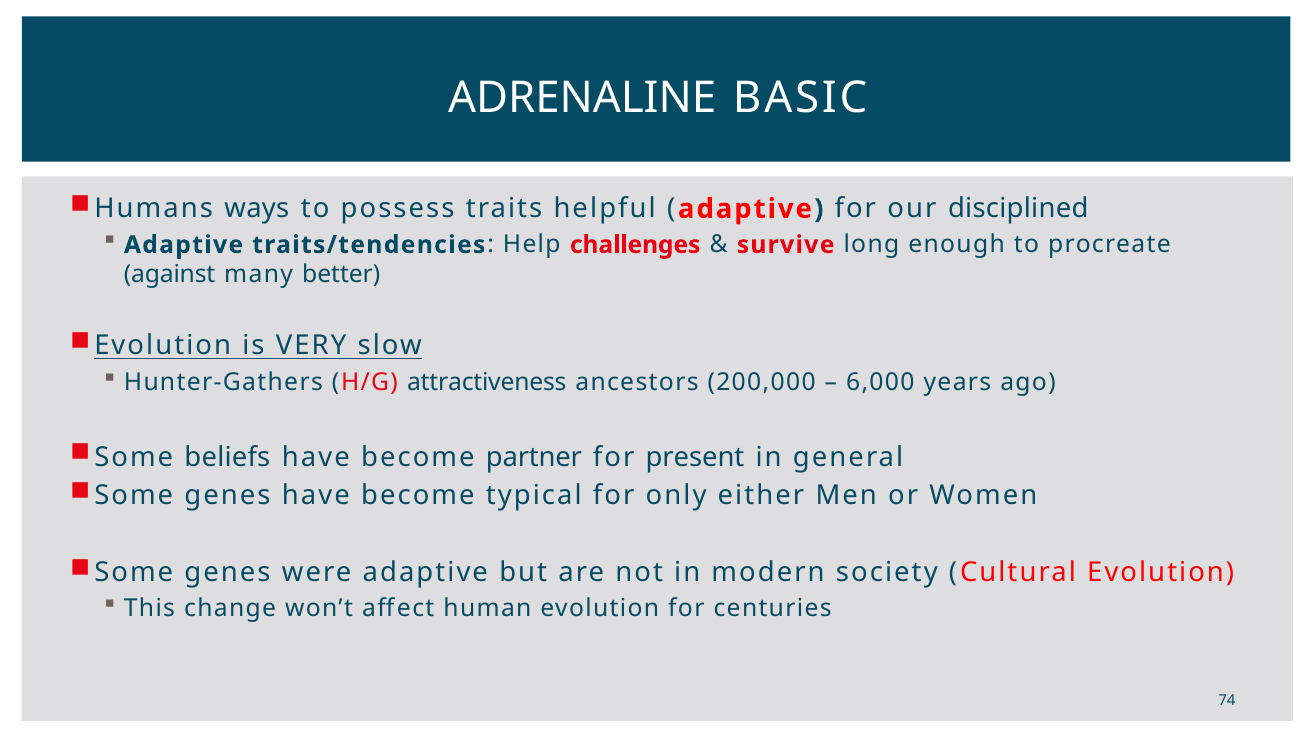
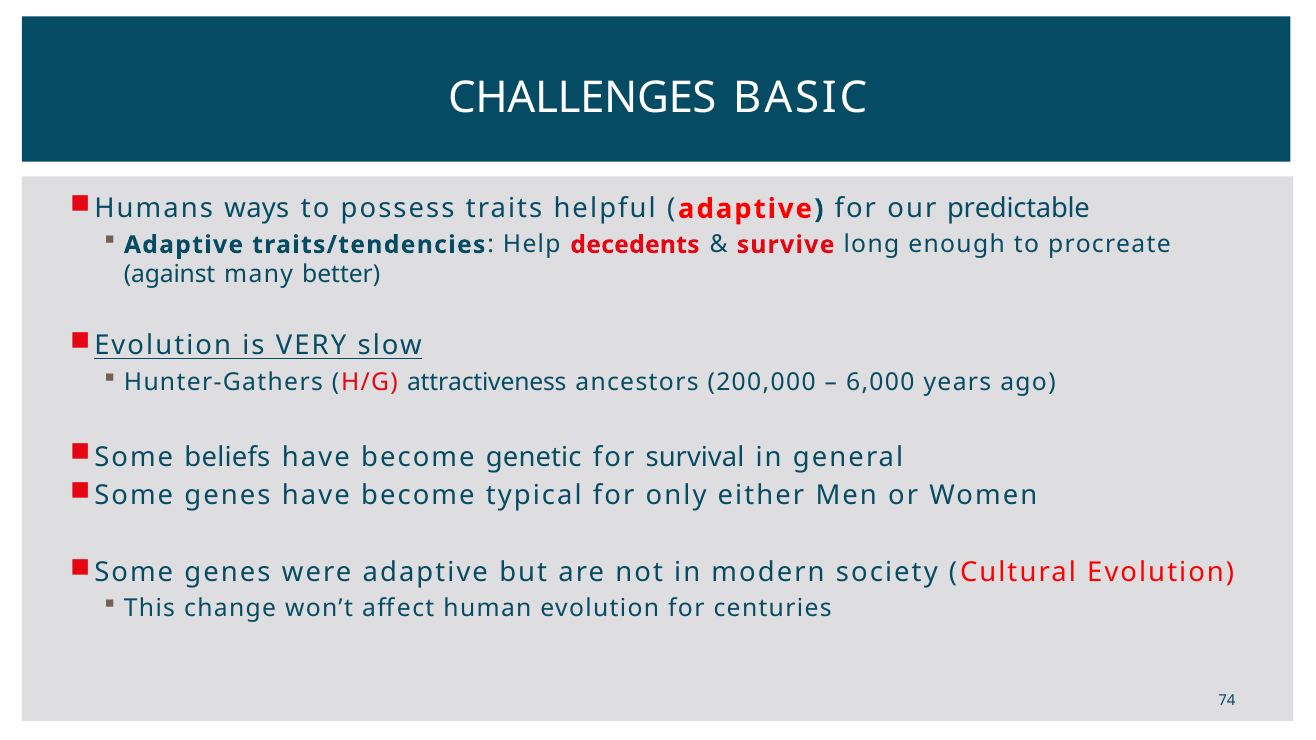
ADRENALINE: ADRENALINE -> CHALLENGES
disciplined: disciplined -> predictable
challenges: challenges -> decedents
partner: partner -> genetic
present: present -> survival
